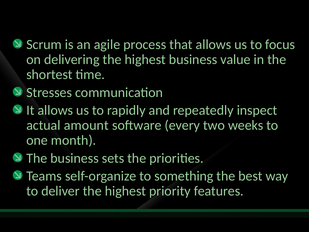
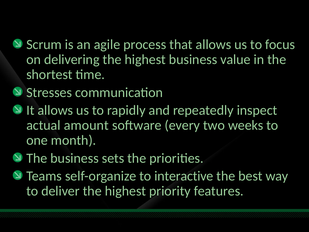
something: something -> interactive
